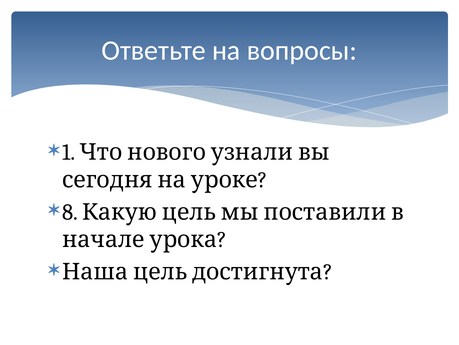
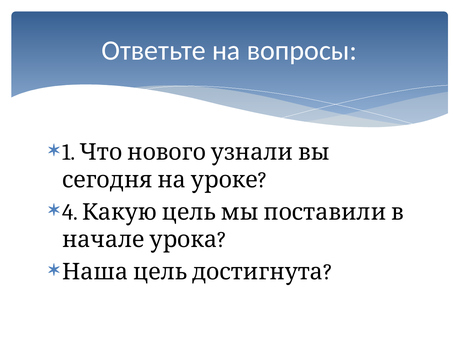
8: 8 -> 4
